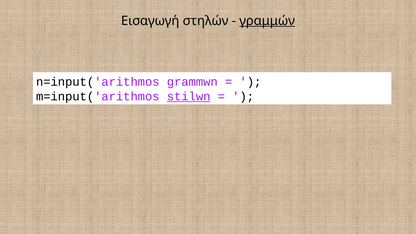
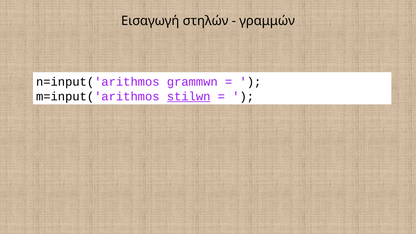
γραμμών underline: present -> none
